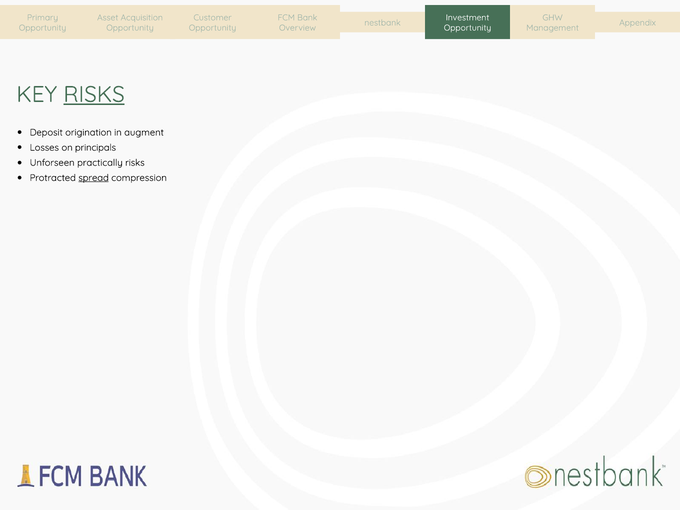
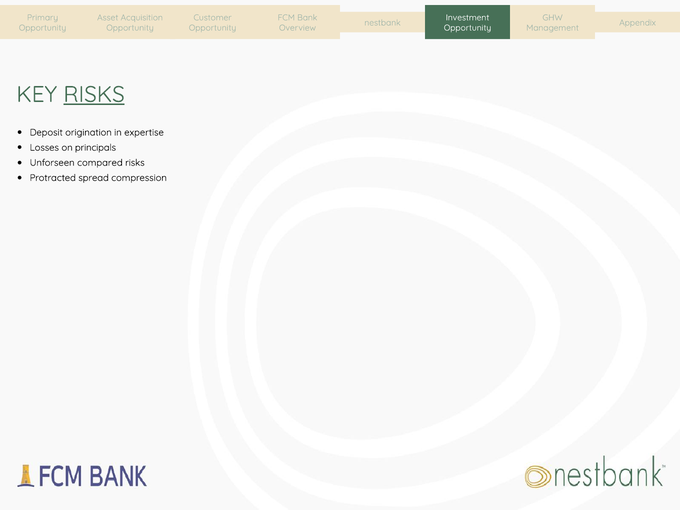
augment: augment -> expertise
practically: practically -> compared
spread underline: present -> none
